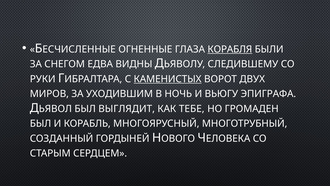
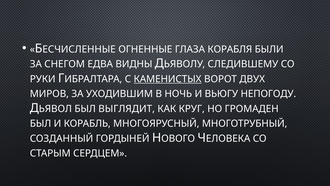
КОРАБЛЯ underline: present -> none
ЭПИГРАФА: ЭПИГРАФА -> НЕПОГОДУ
ТЕБЕ: ТЕБЕ -> КРУГ
